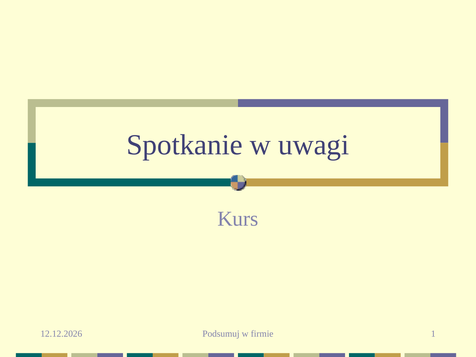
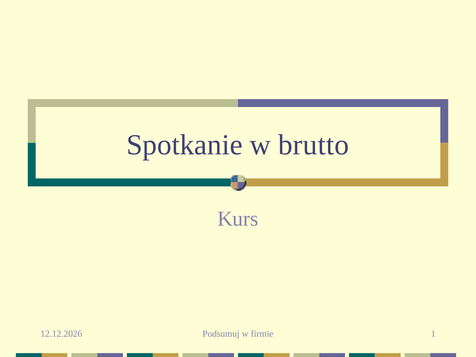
uwagi: uwagi -> brutto
